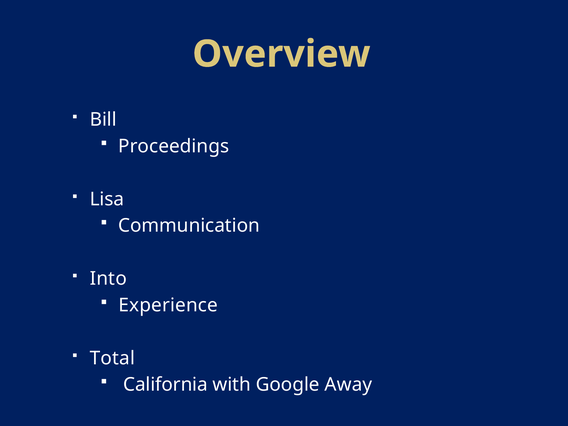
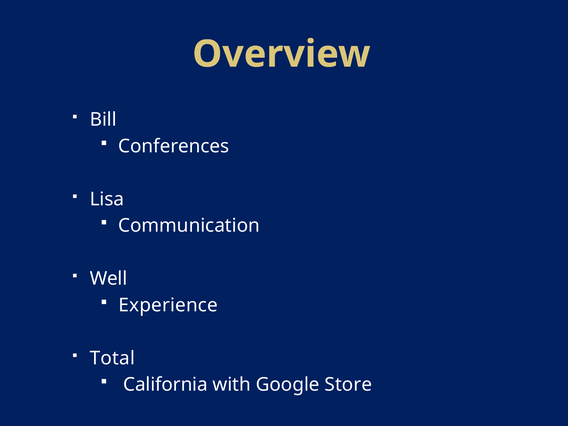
Proceedings: Proceedings -> Conferences
Into: Into -> Well
Away: Away -> Store
